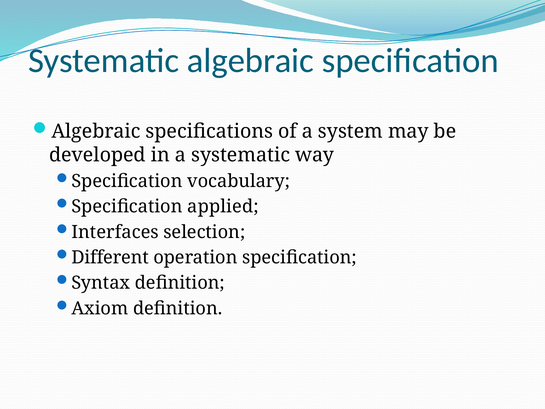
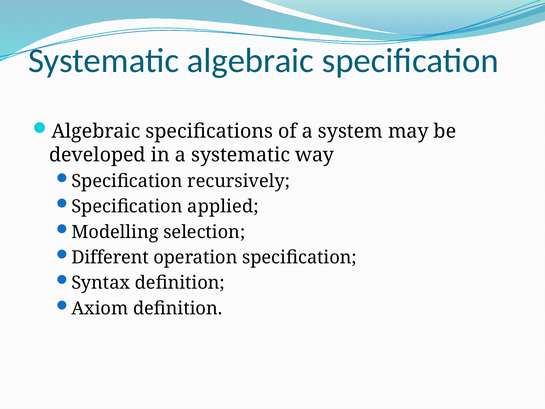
vocabulary: vocabulary -> recursively
Interfaces: Interfaces -> Modelling
